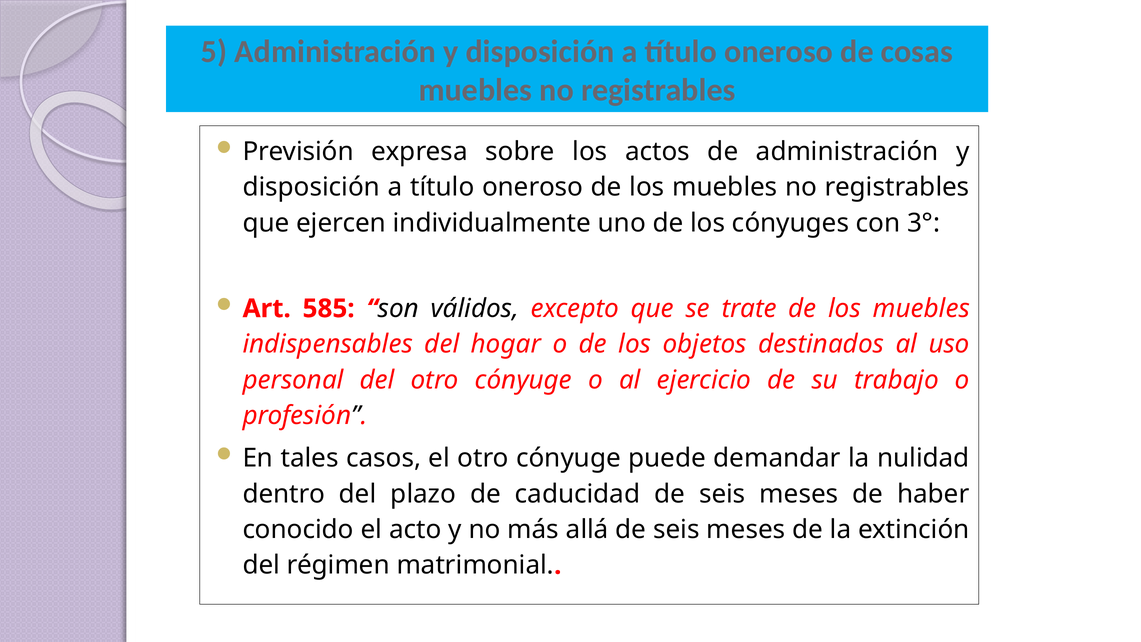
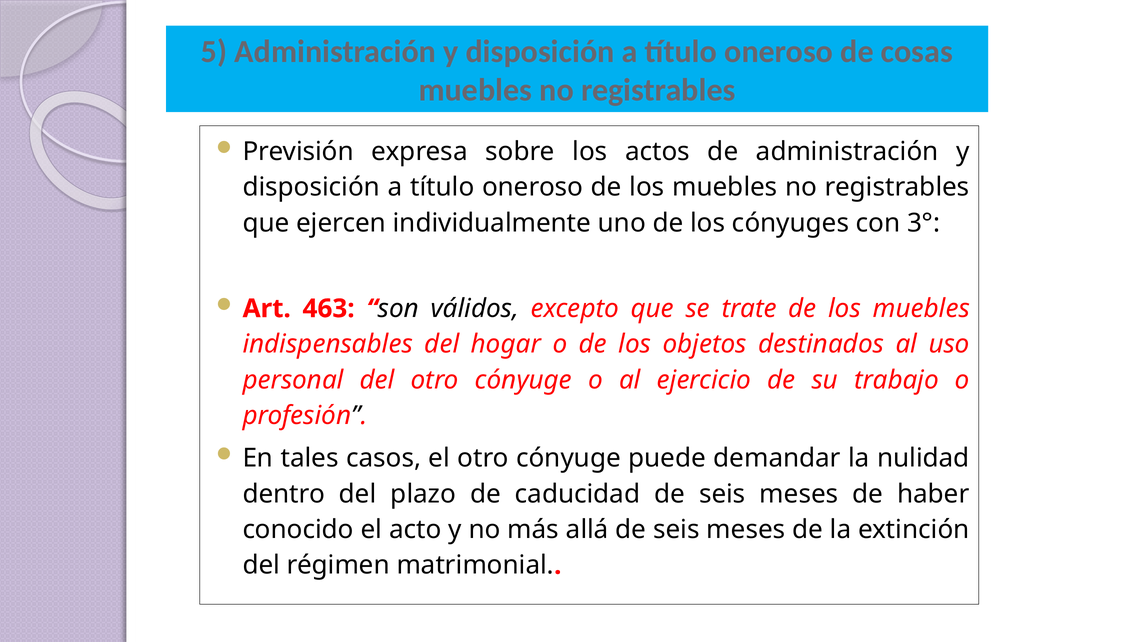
585: 585 -> 463
